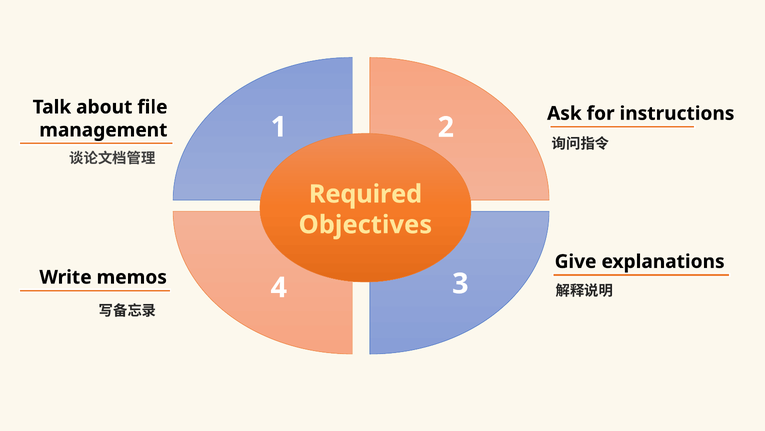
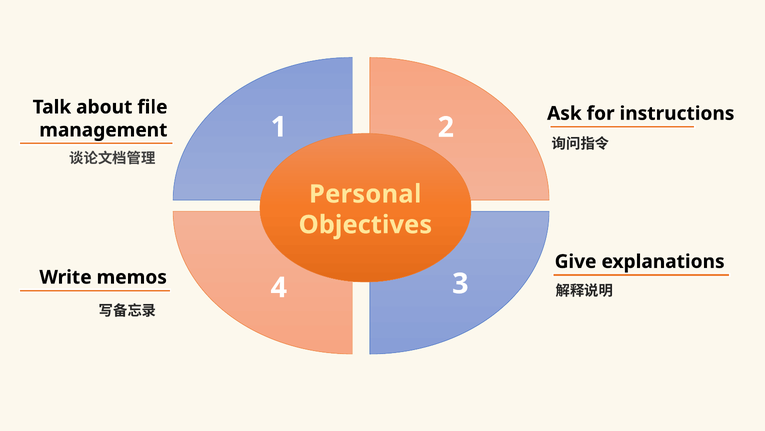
Required: Required -> Personal
